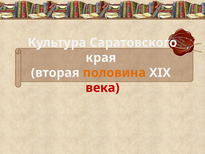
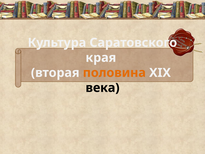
века colour: red -> black
